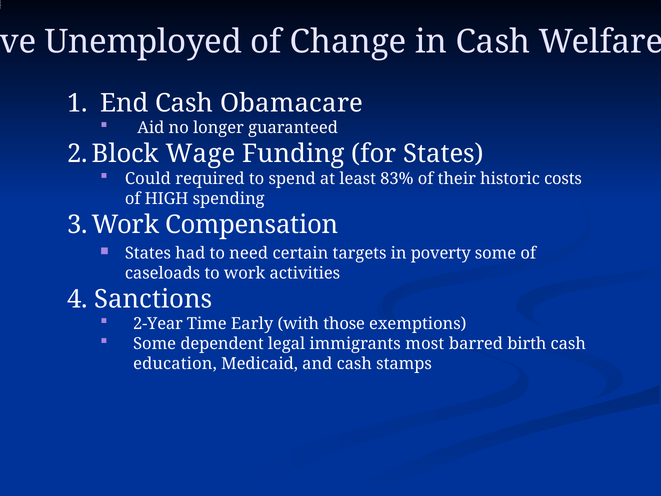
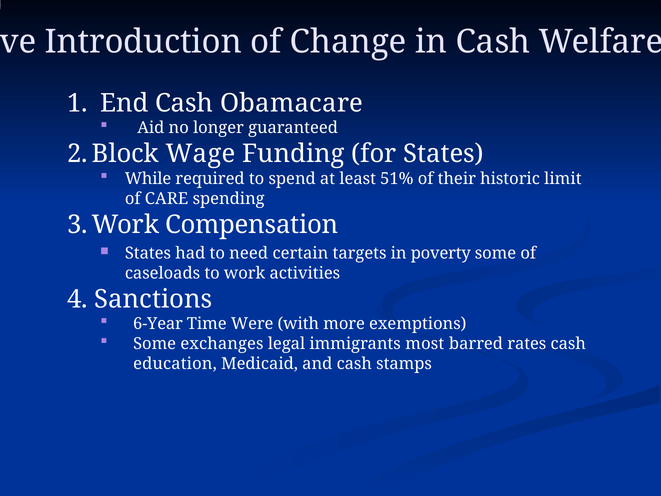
Unemployed: Unemployed -> Introduction
Could: Could -> While
83%: 83% -> 51%
costs: costs -> limit
HIGH: HIGH -> CARE
2-Year: 2-Year -> 6-Year
Early: Early -> Were
those: those -> more
dependent: dependent -> exchanges
birth: birth -> rates
